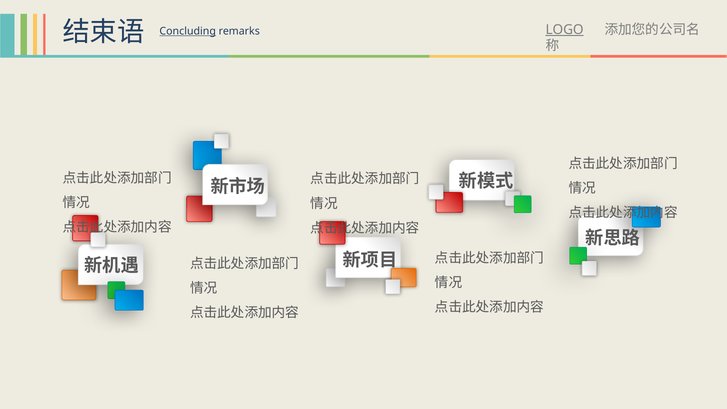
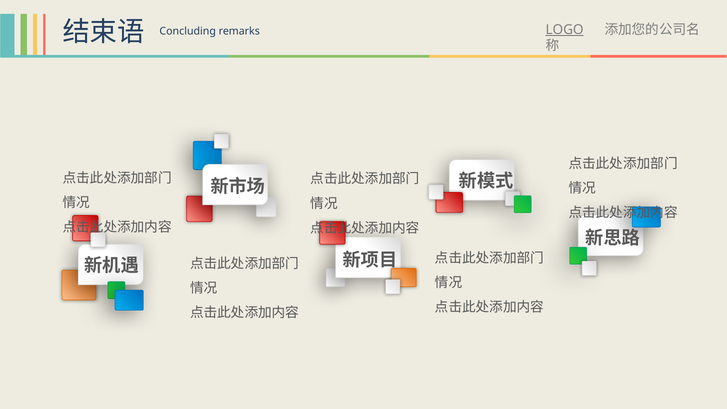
Concluding underline: present -> none
